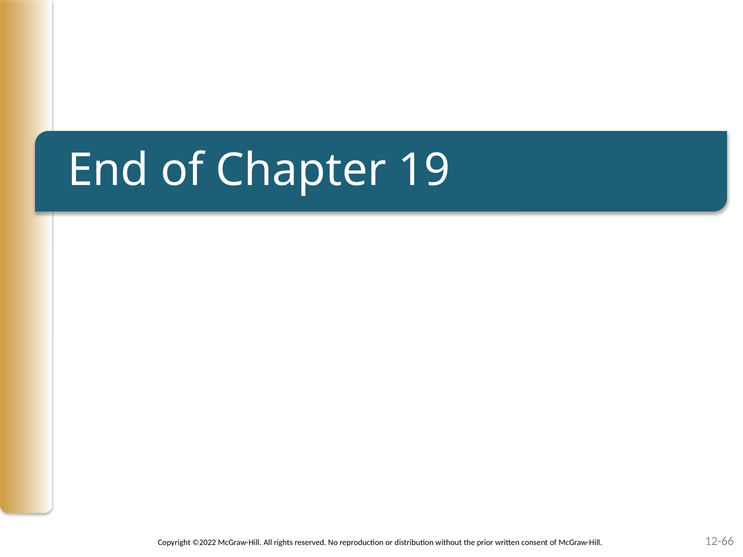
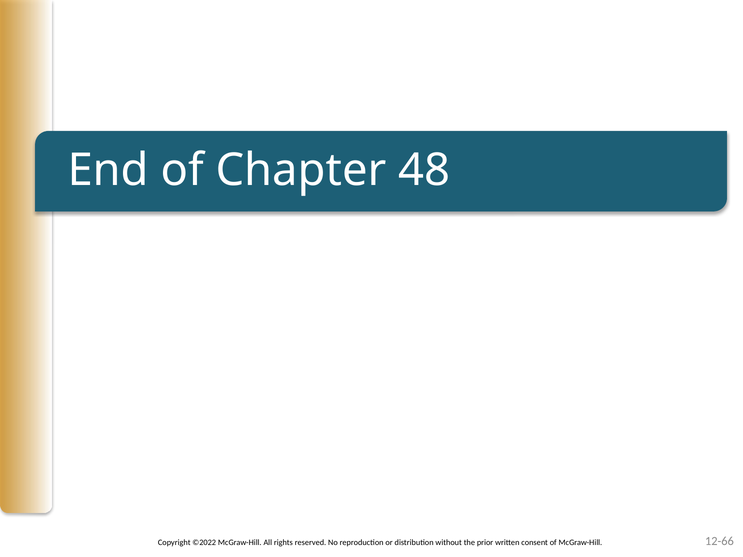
19: 19 -> 48
